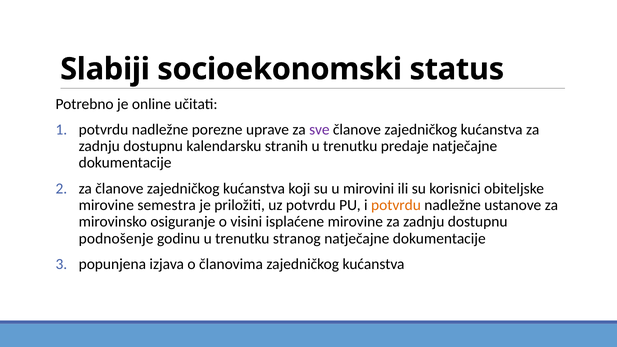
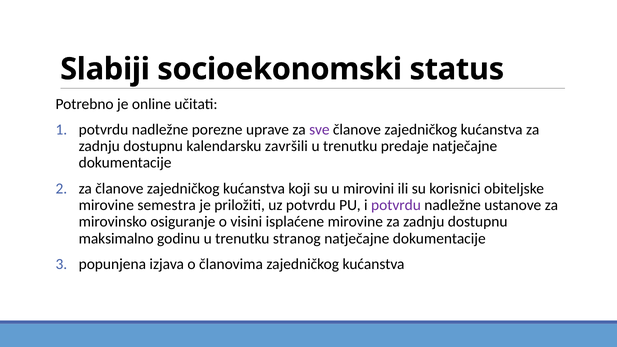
stranih: stranih -> završili
potvrdu at (396, 205) colour: orange -> purple
podnošenje: podnošenje -> maksimalno
